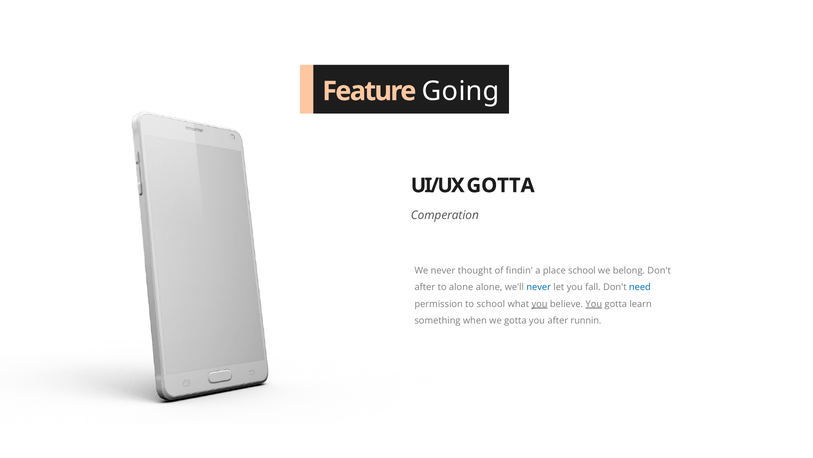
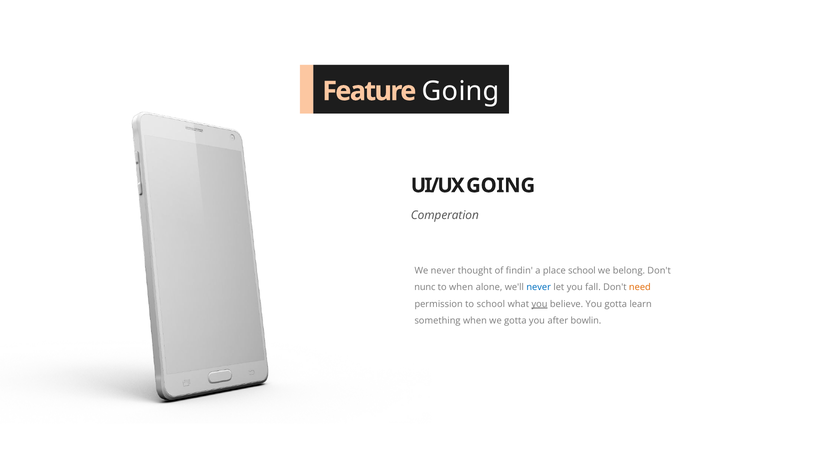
UI/UX GOTTA: GOTTA -> GOING
after at (425, 287): after -> nunc
to alone: alone -> when
need colour: blue -> orange
You at (594, 304) underline: present -> none
runnin: runnin -> bowlin
